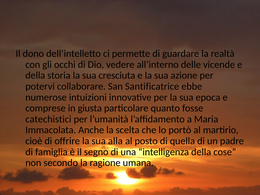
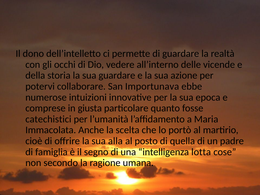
sua cresciuta: cresciuta -> guardare
Santificatrice: Santificatrice -> Importunava
intelligenza della: della -> lotta
